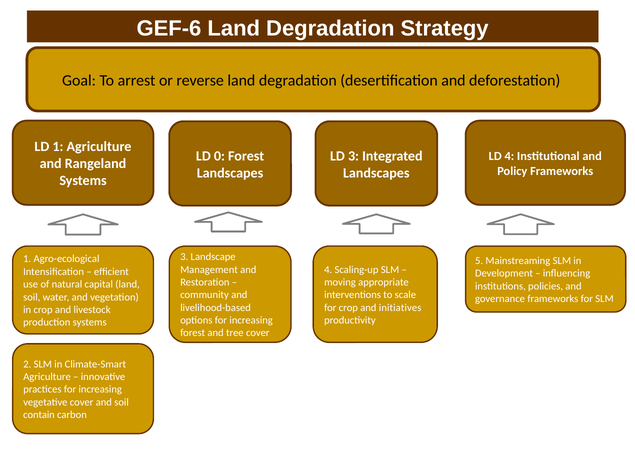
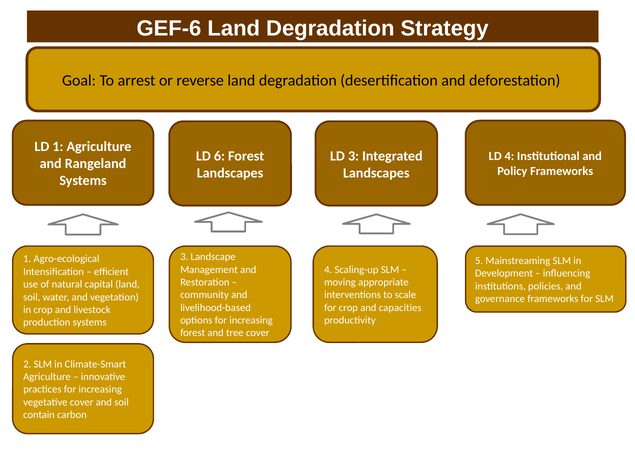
0: 0 -> 6
initiatives: initiatives -> capacities
